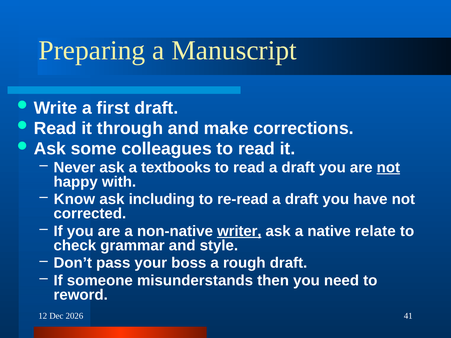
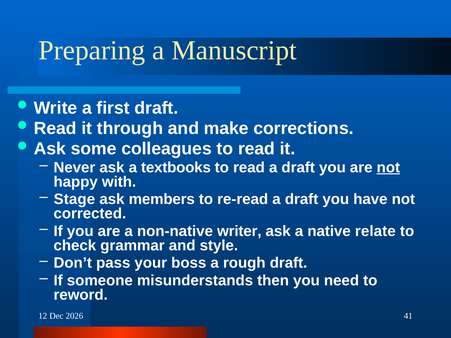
Know: Know -> Stage
including: including -> members
writer underline: present -> none
